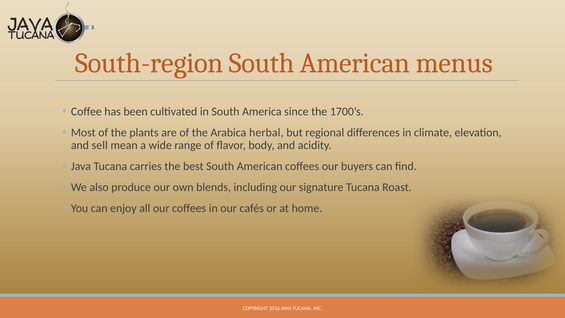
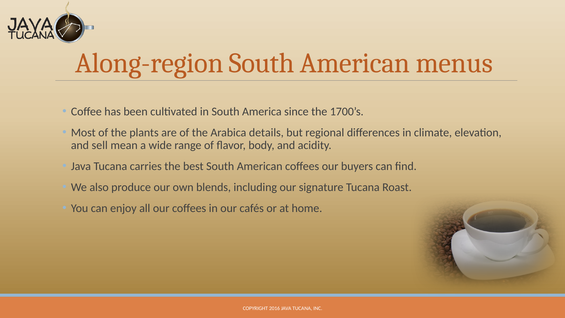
South-region: South-region -> Along-region
herbal: herbal -> details
